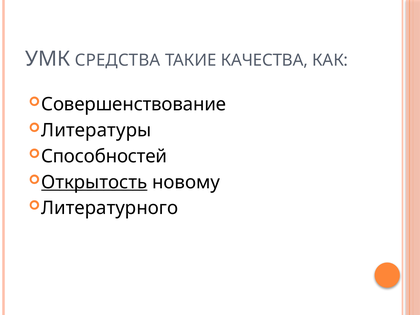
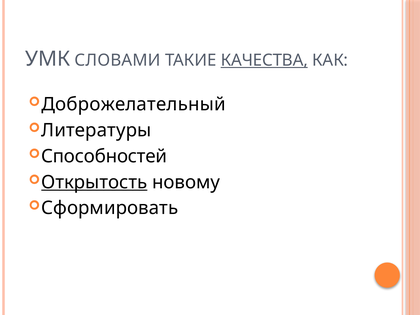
СРЕДСТВА: СРЕДСТВА -> СЛОВАМИ
КАЧЕСТВА underline: none -> present
Совершенствование: Совершенствование -> Доброжелательный
Литературного: Литературного -> Сформировать
